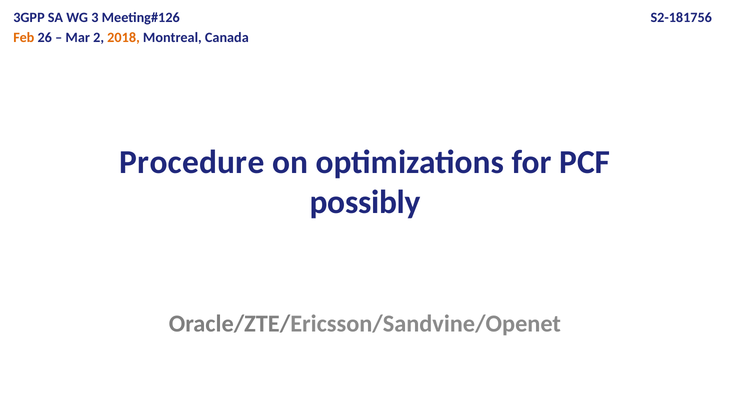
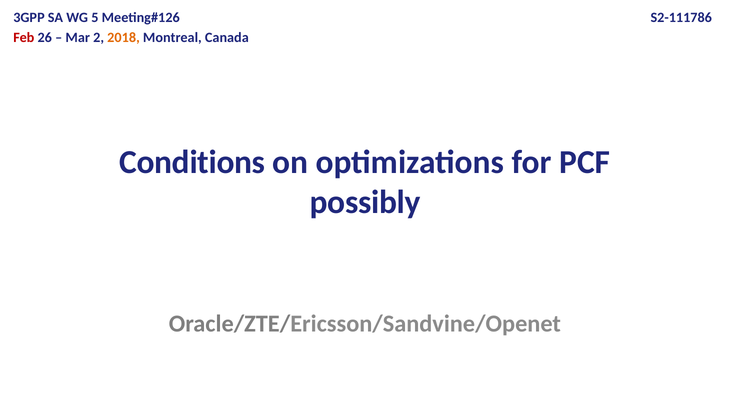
3: 3 -> 5
S2-181756: S2-181756 -> S2-111786
Feb colour: orange -> red
Procedure: Procedure -> Conditions
